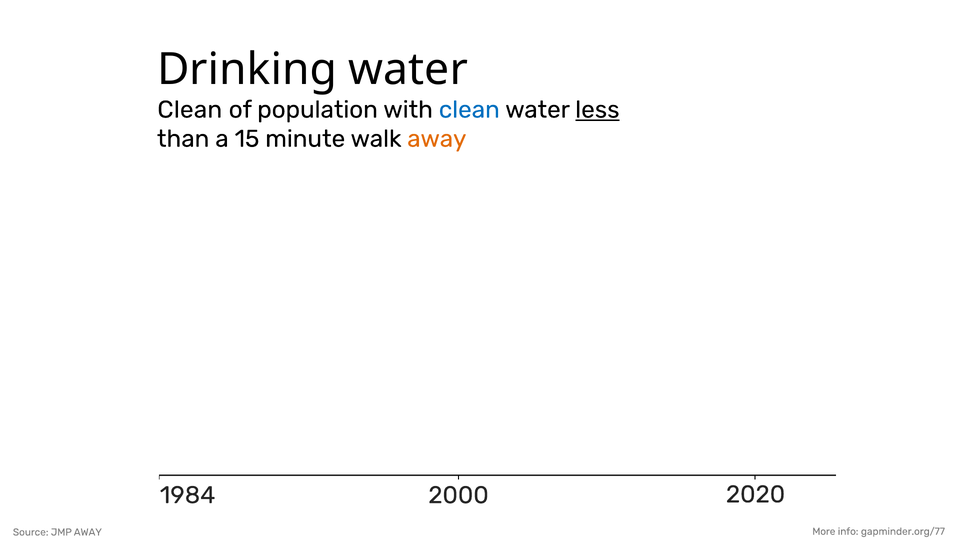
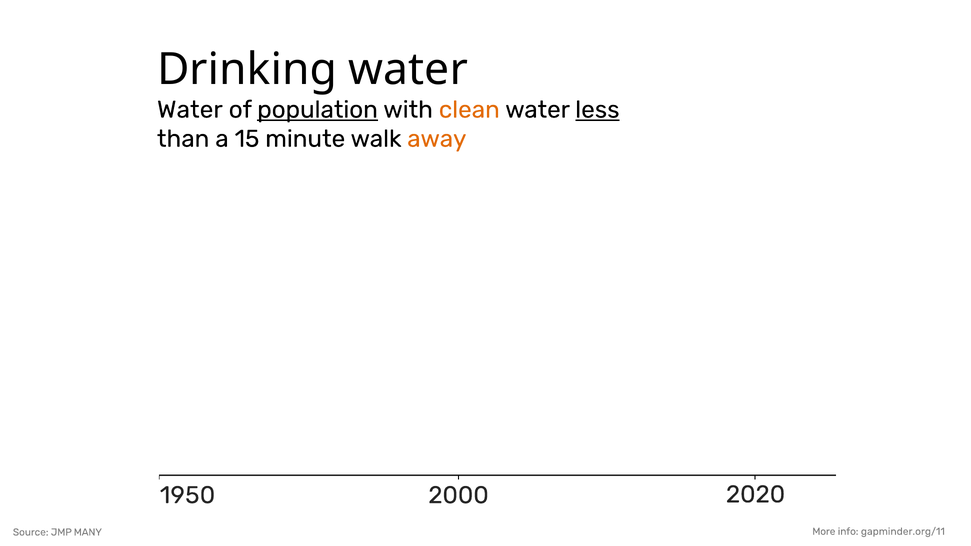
Clean at (190, 110): Clean -> Water
population underline: none -> present
clean at (469, 110) colour: blue -> orange
1984: 1984 -> 1950
gapminder.org/77: gapminder.org/77 -> gapminder.org/11
JMP AWAY: AWAY -> MANY
